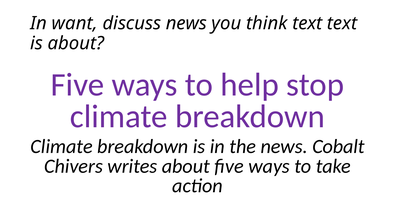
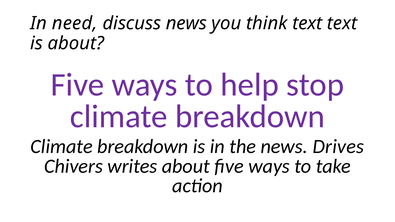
want: want -> need
Cobalt: Cobalt -> Drives
